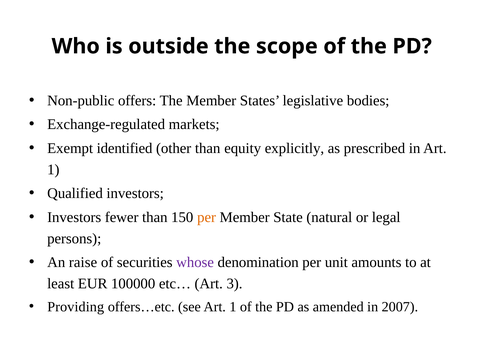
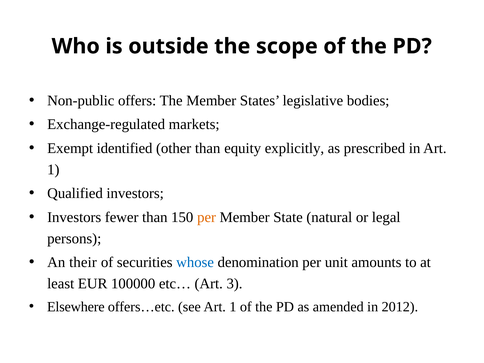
raise: raise -> their
whose colour: purple -> blue
Providing: Providing -> Elsewhere
2007: 2007 -> 2012
